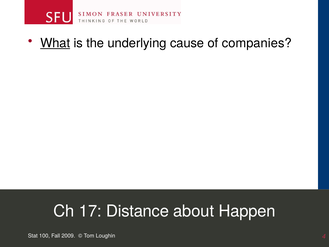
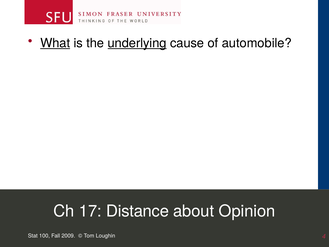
underlying underline: none -> present
companies: companies -> automobile
Happen: Happen -> Opinion
